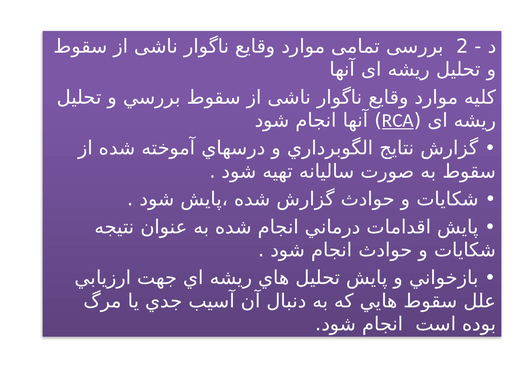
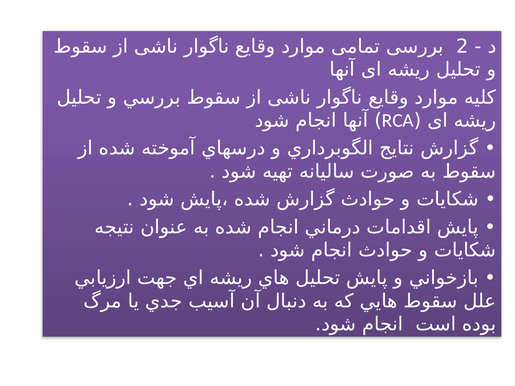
RCA underline: present -> none
